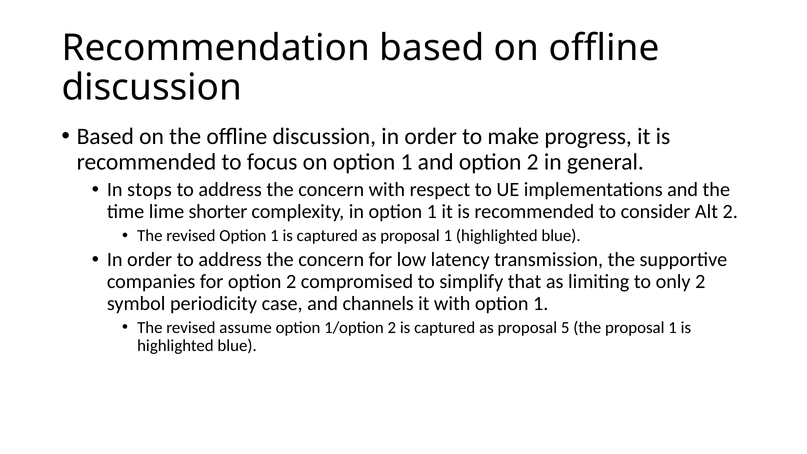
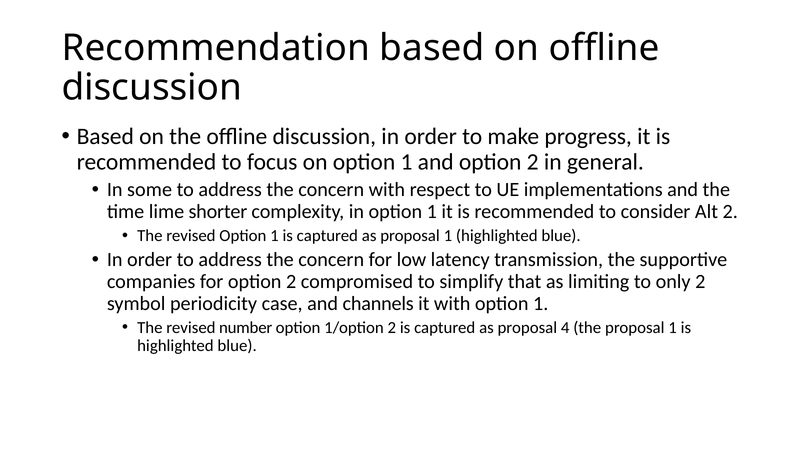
stops: stops -> some
assume: assume -> number
5: 5 -> 4
